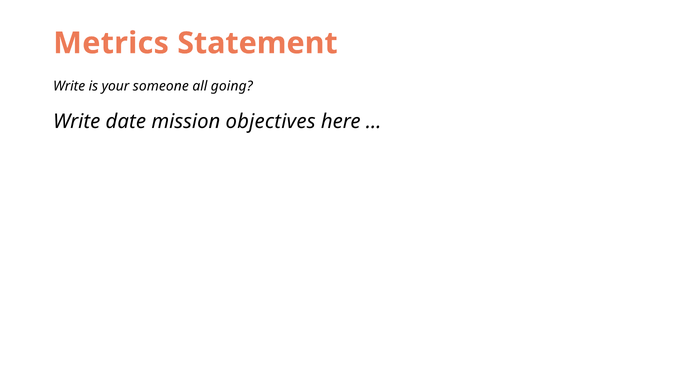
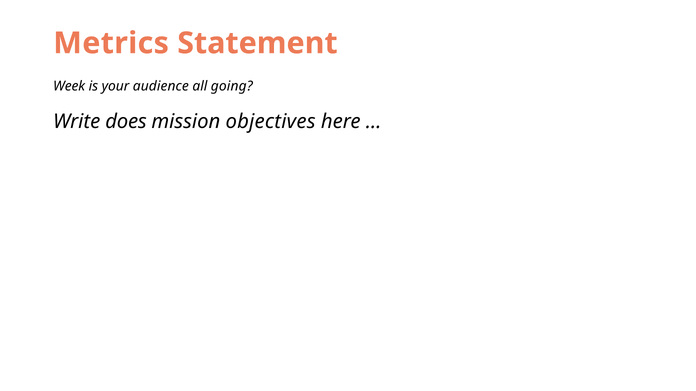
Write at (69, 87): Write -> Week
someone: someone -> audience
date: date -> does
